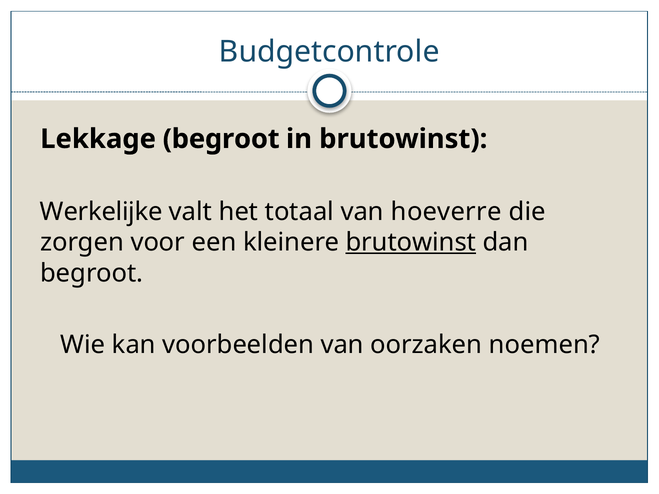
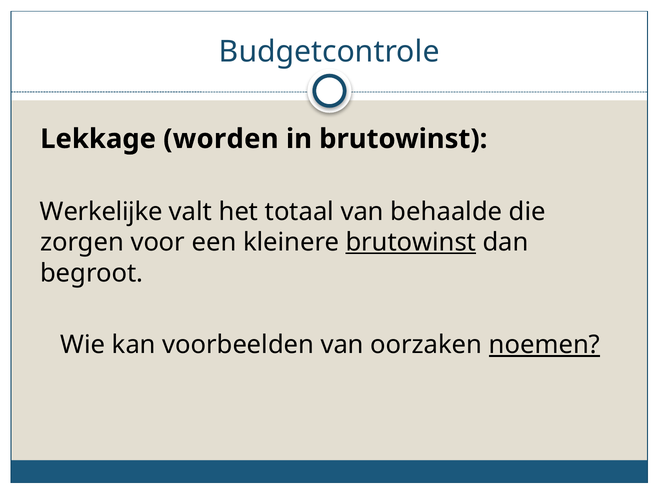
Lekkage begroot: begroot -> worden
hoeverre: hoeverre -> behaalde
noemen underline: none -> present
